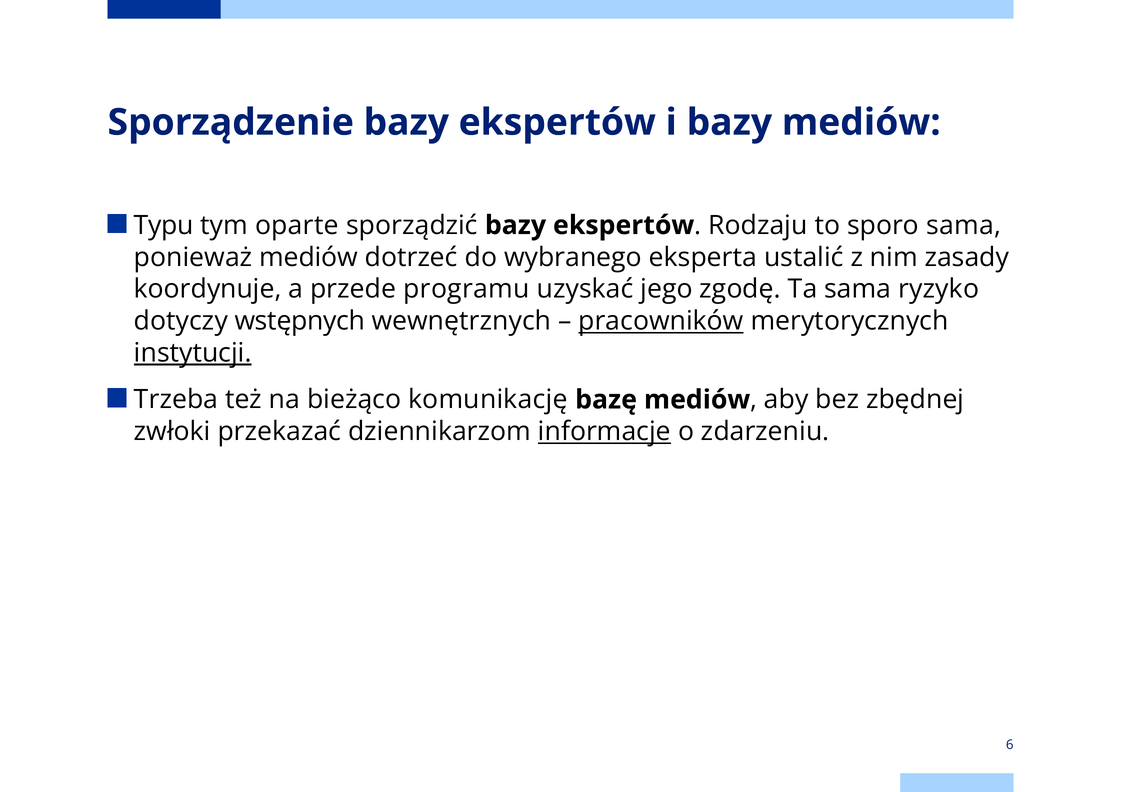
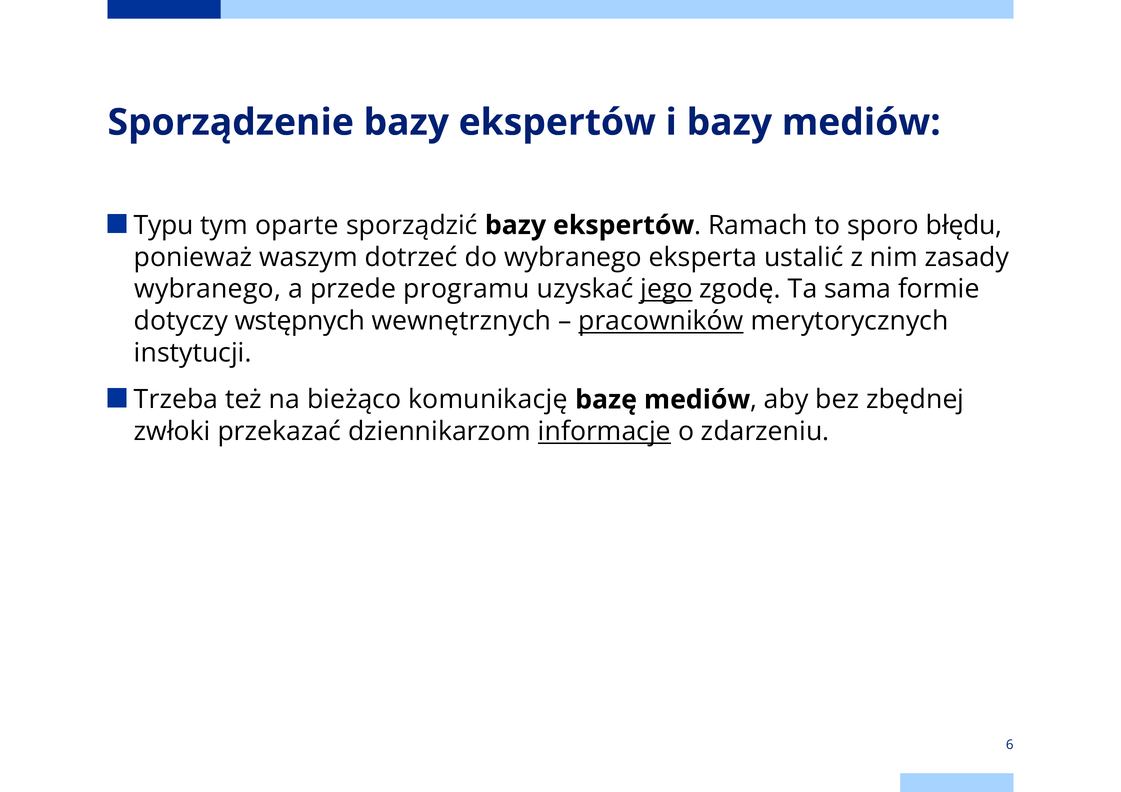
Rodzaju: Rodzaju -> Ramach
sporo sama: sama -> błędu
ponieważ mediów: mediów -> waszym
koordynuje at (208, 289): koordynuje -> wybranego
jego underline: none -> present
ryzyko: ryzyko -> formie
instytucji underline: present -> none
